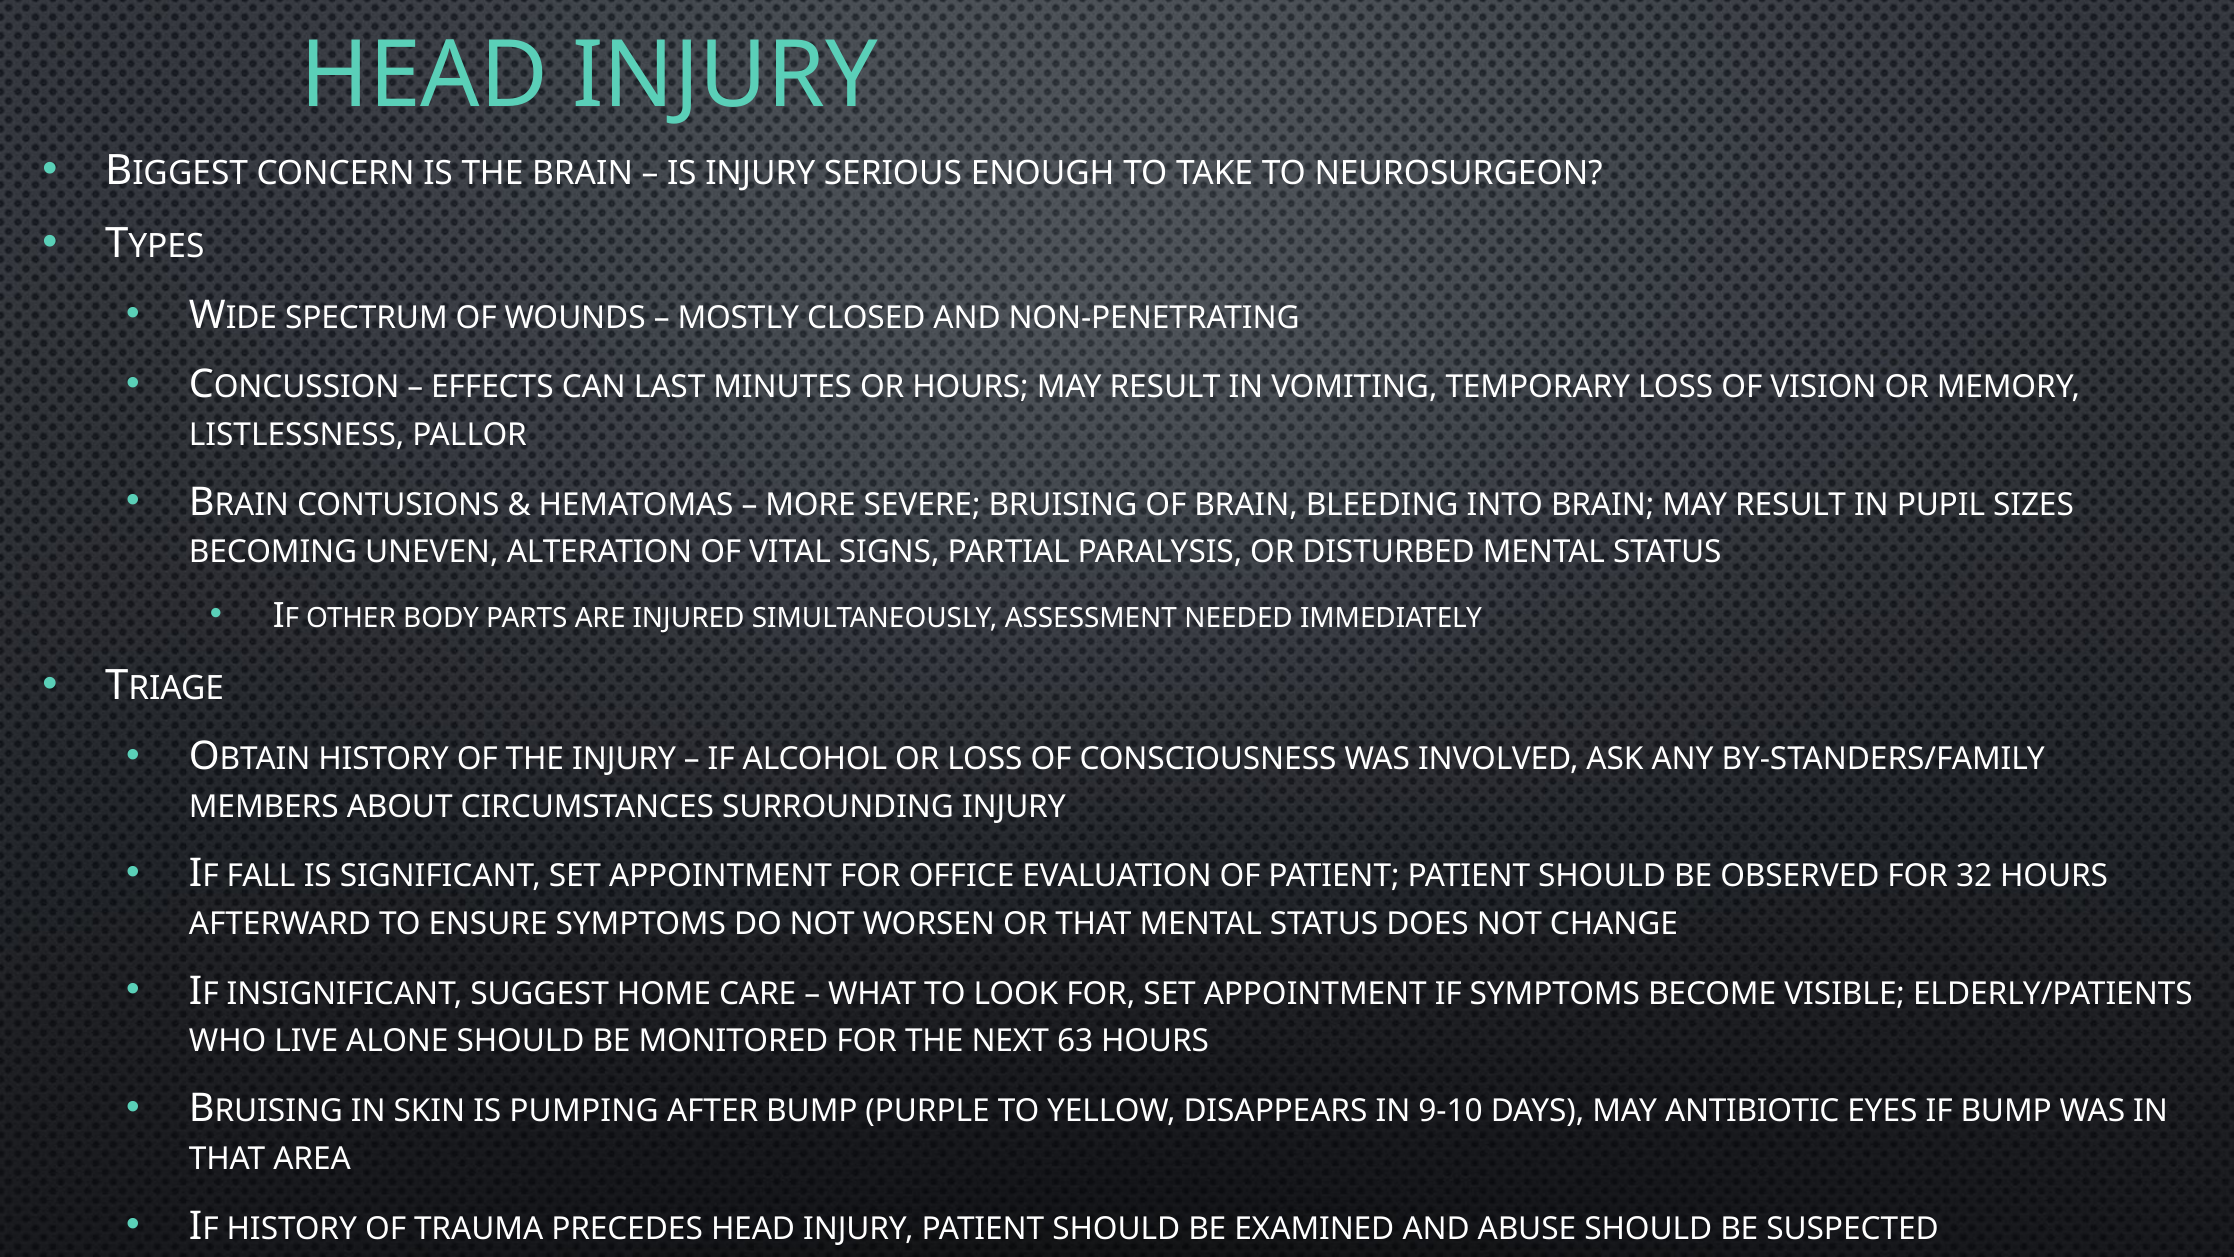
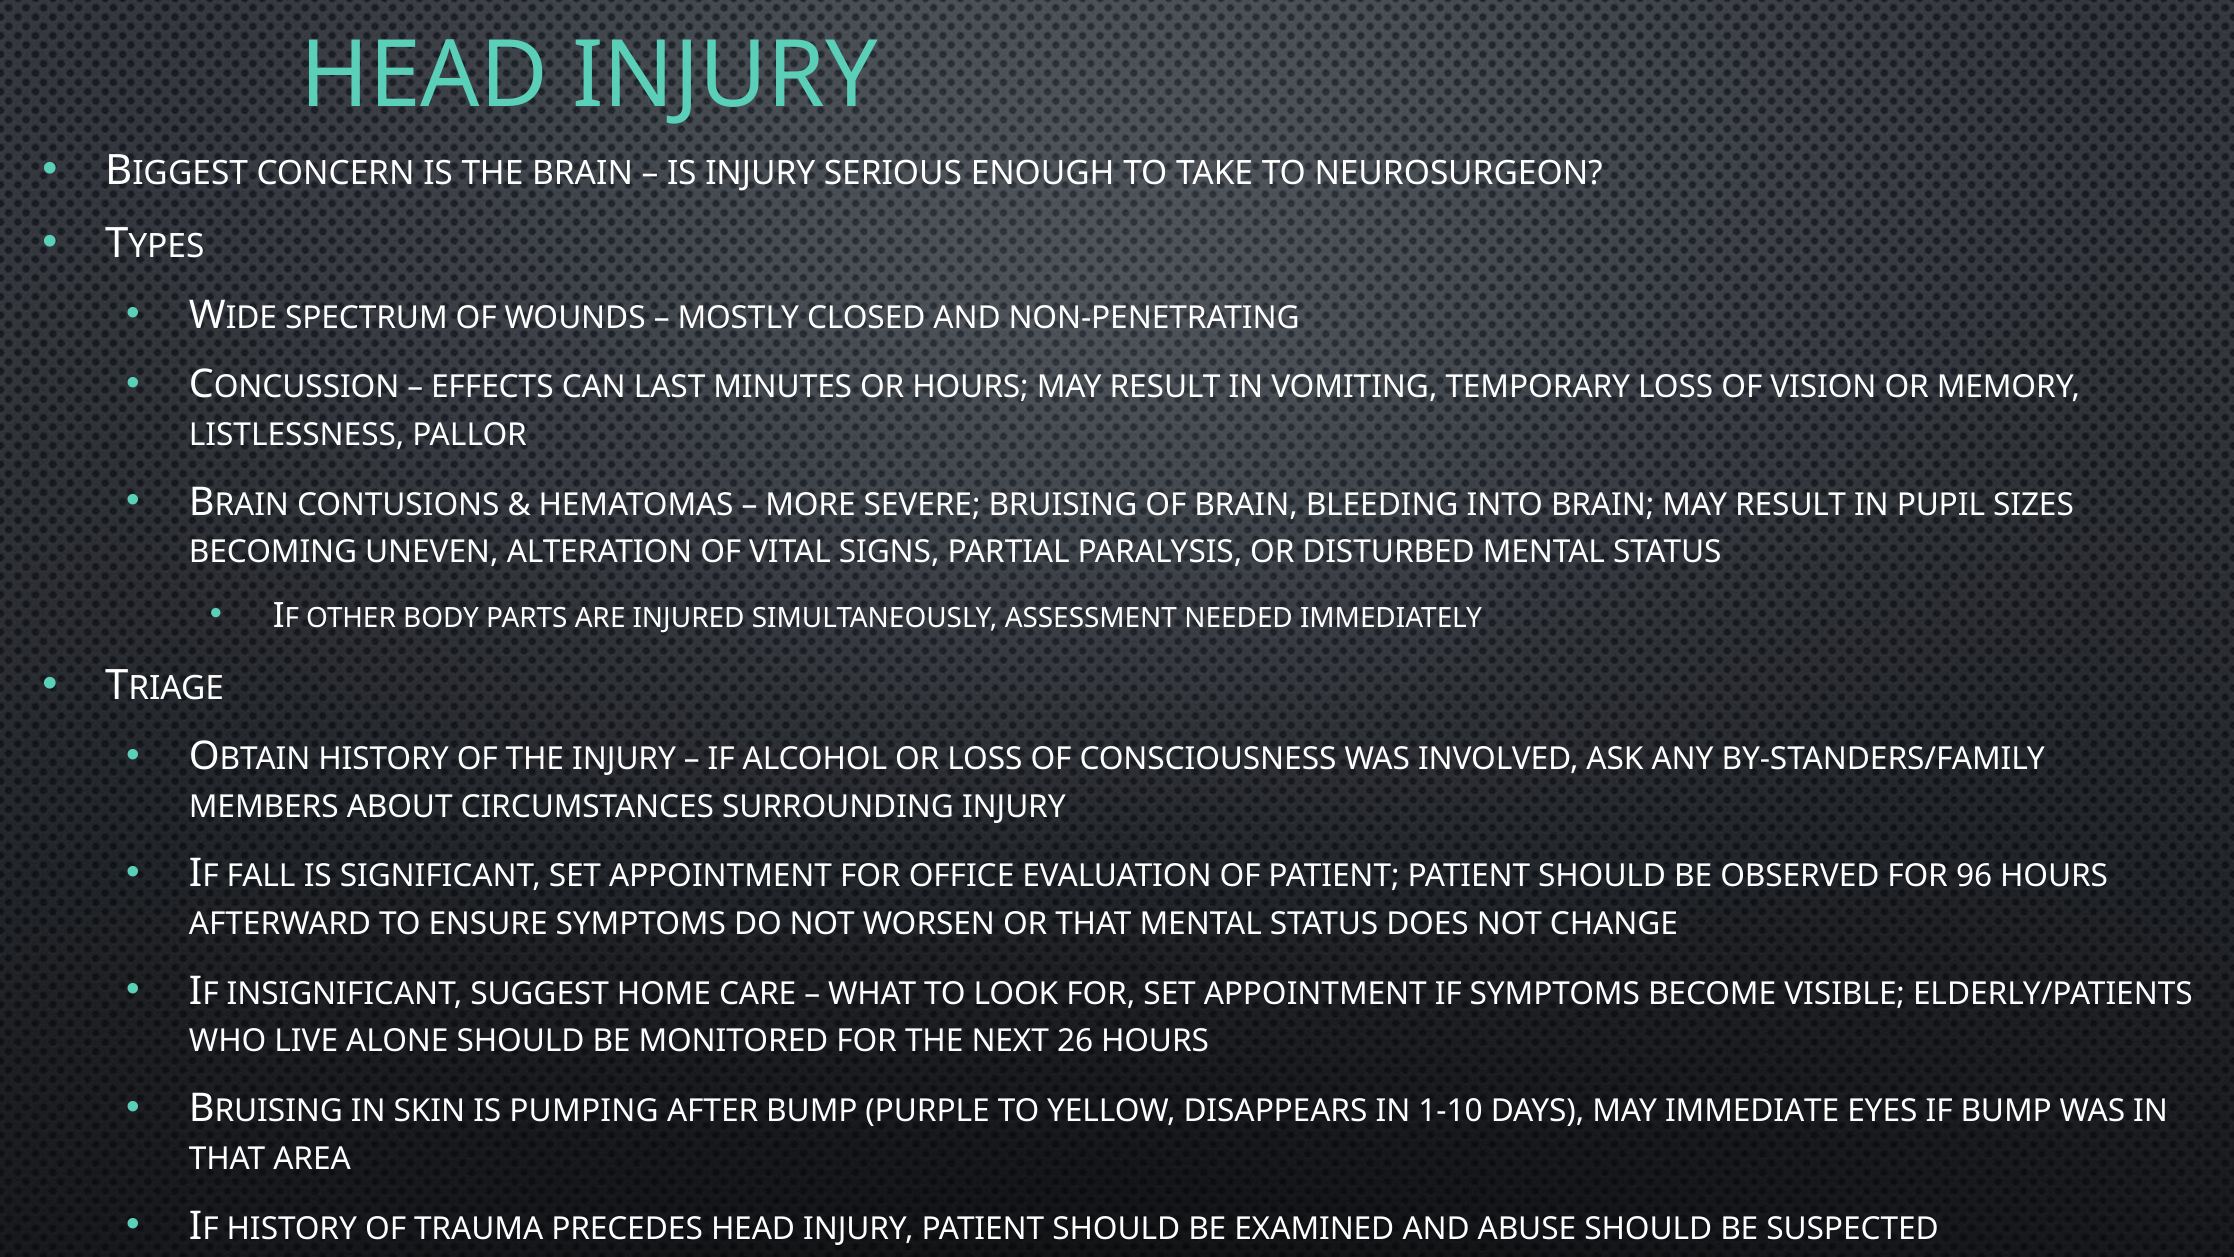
32: 32 -> 96
63: 63 -> 26
9-10: 9-10 -> 1-10
ANTIBIOTIC: ANTIBIOTIC -> IMMEDIATE
